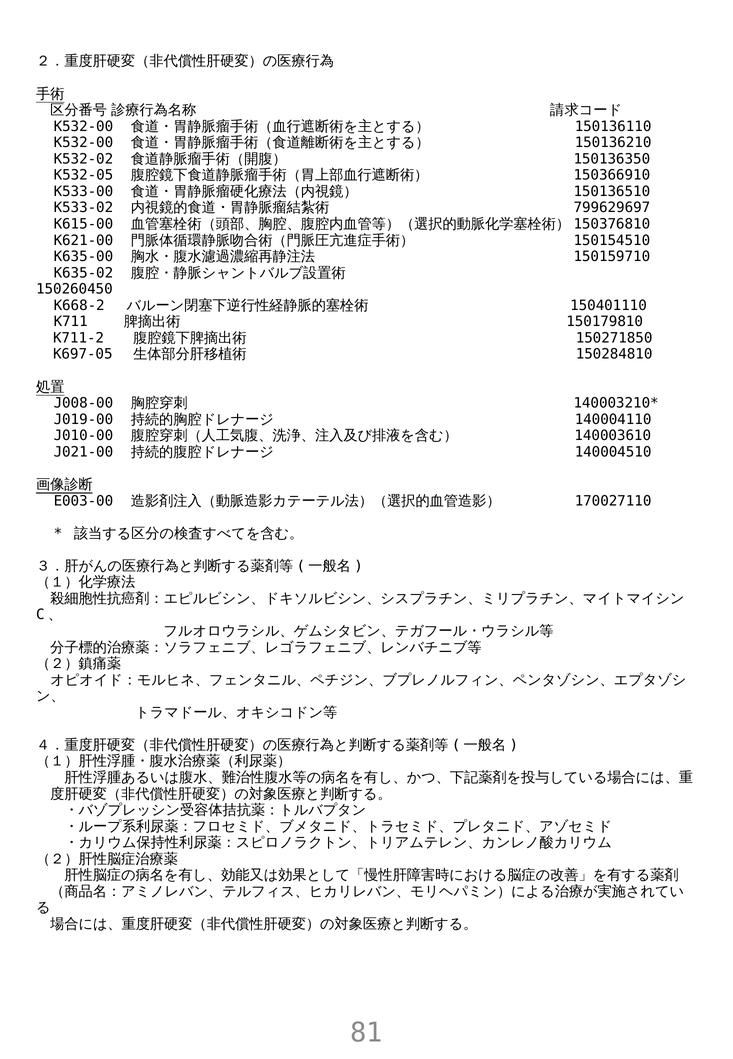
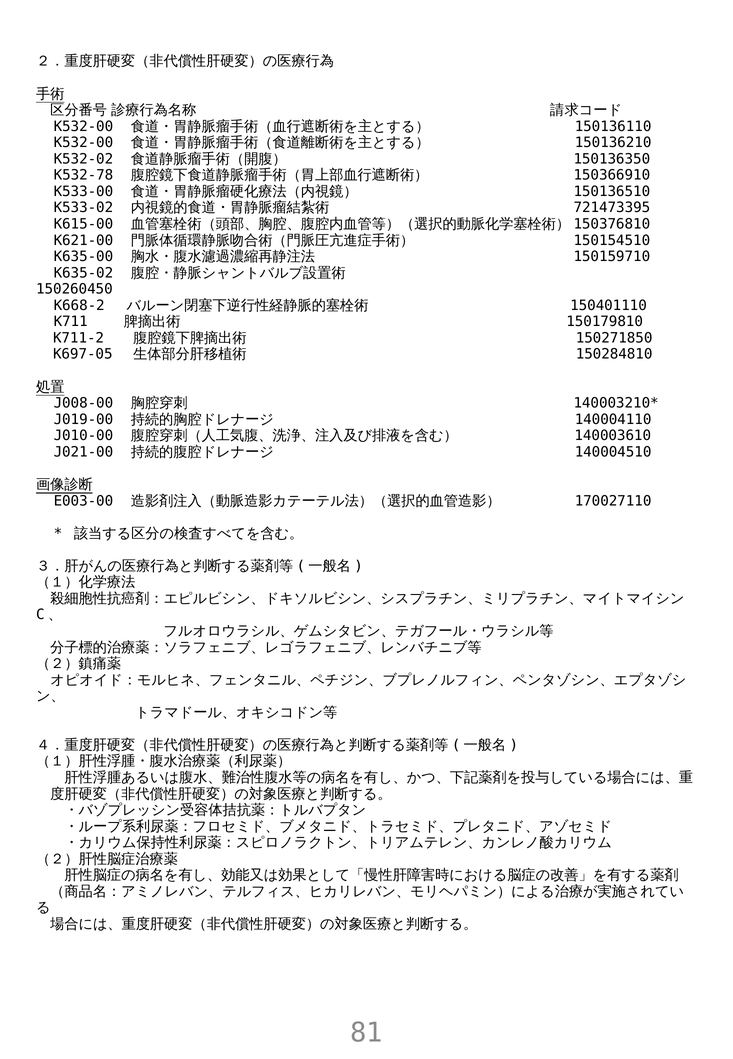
K532-05: K532-05 -> K532-78
799629697: 799629697 -> 721473395
